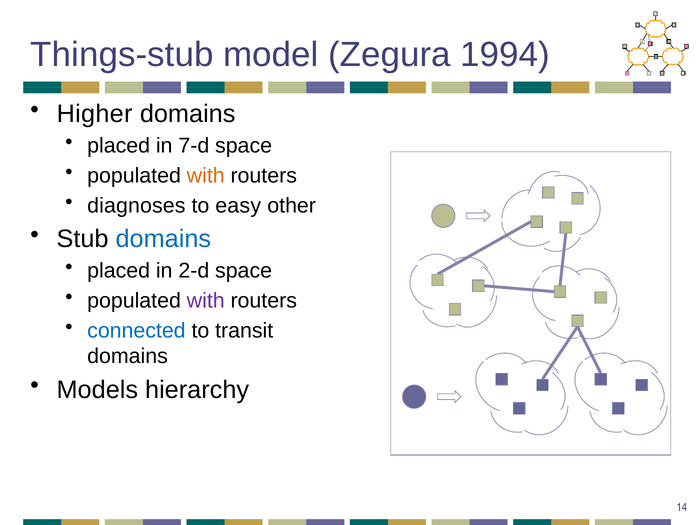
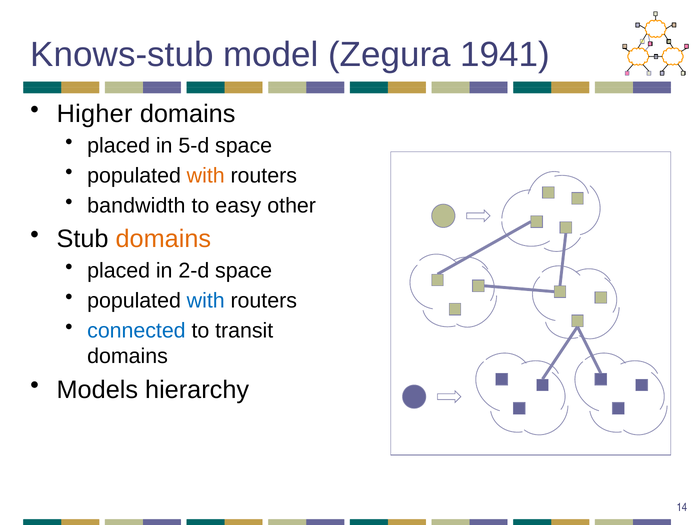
Things-stub: Things-stub -> Knows-stub
1994: 1994 -> 1941
7-d: 7-d -> 5-d
diagnoses: diagnoses -> bandwidth
domains at (163, 239) colour: blue -> orange
with at (206, 301) colour: purple -> blue
